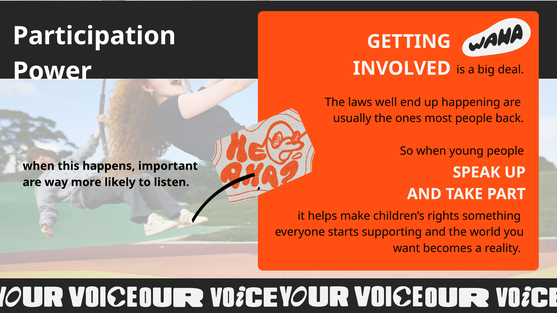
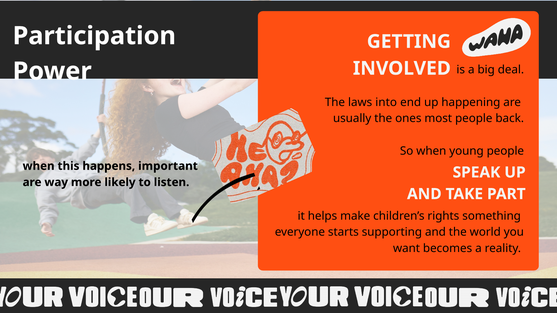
well: well -> into
